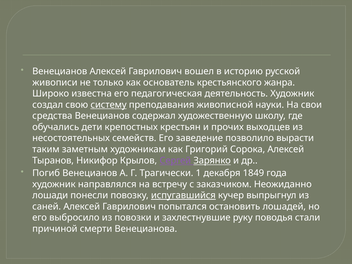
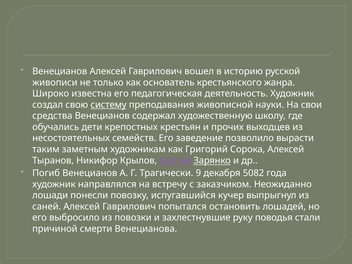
1: 1 -> 9
1849: 1849 -> 5082
испугавшийся underline: present -> none
